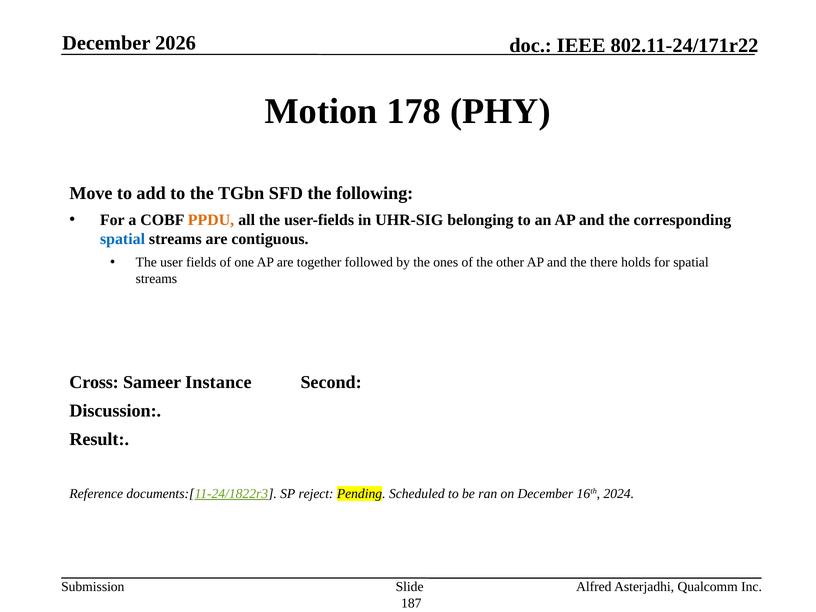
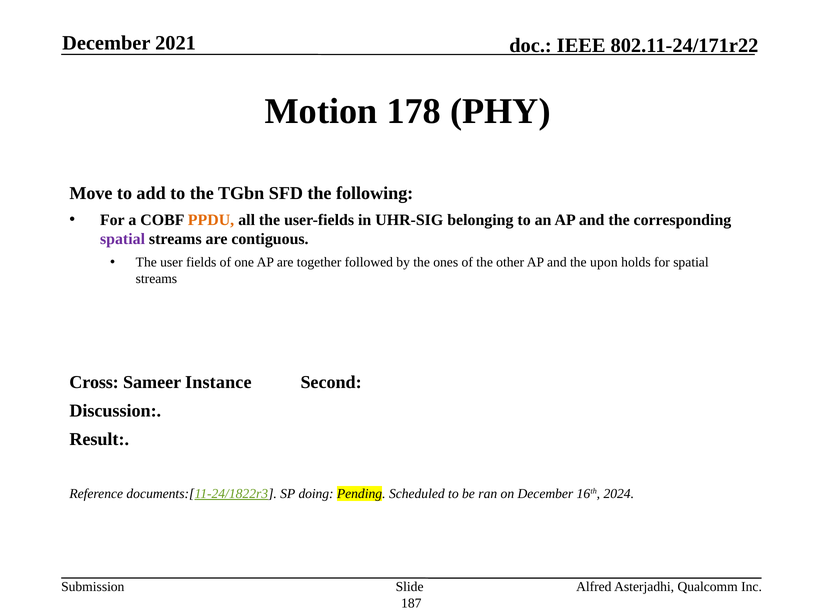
2026: 2026 -> 2021
spatial at (123, 239) colour: blue -> purple
there: there -> upon
reject: reject -> doing
